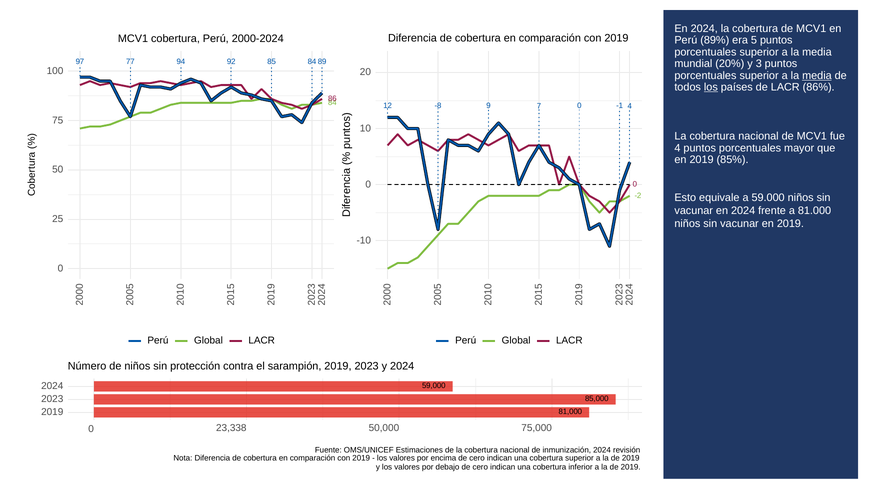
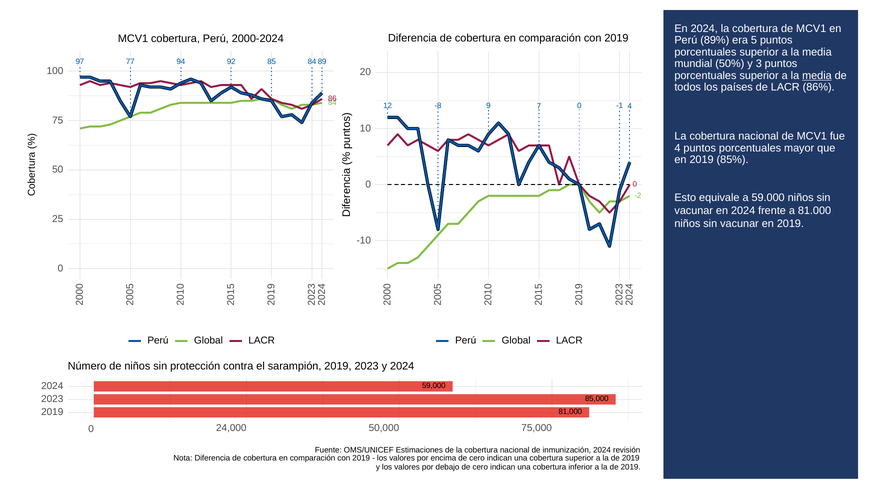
20%: 20% -> 50%
los at (711, 87) underline: present -> none
23,338: 23,338 -> 24,000
